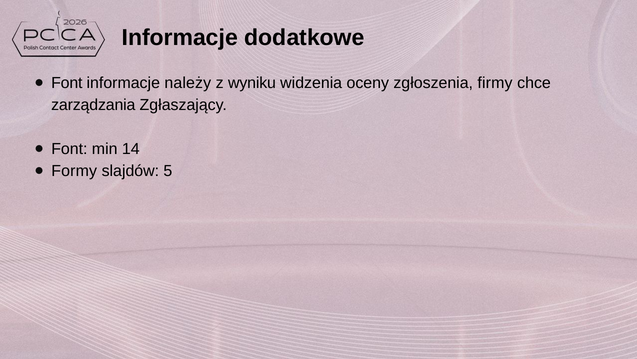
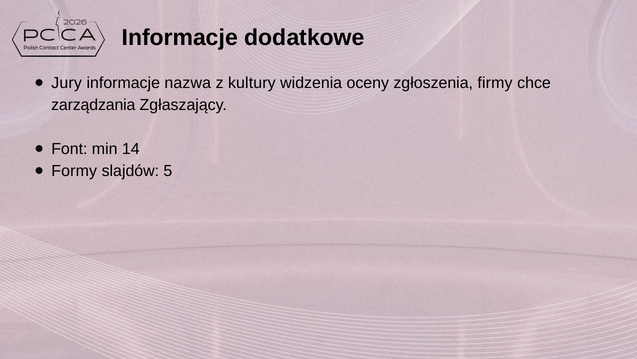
Font at (67, 83): Font -> Jury
należy: należy -> nazwa
wyniku: wyniku -> kultury
